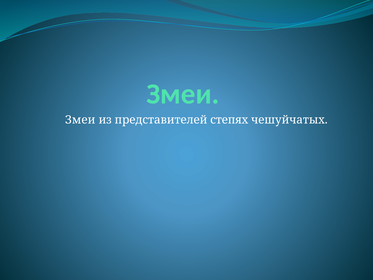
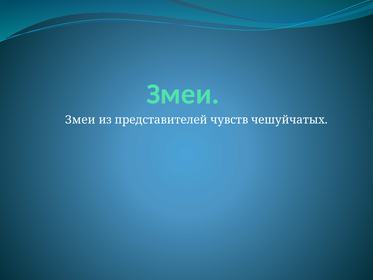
степях: степях -> чувств
